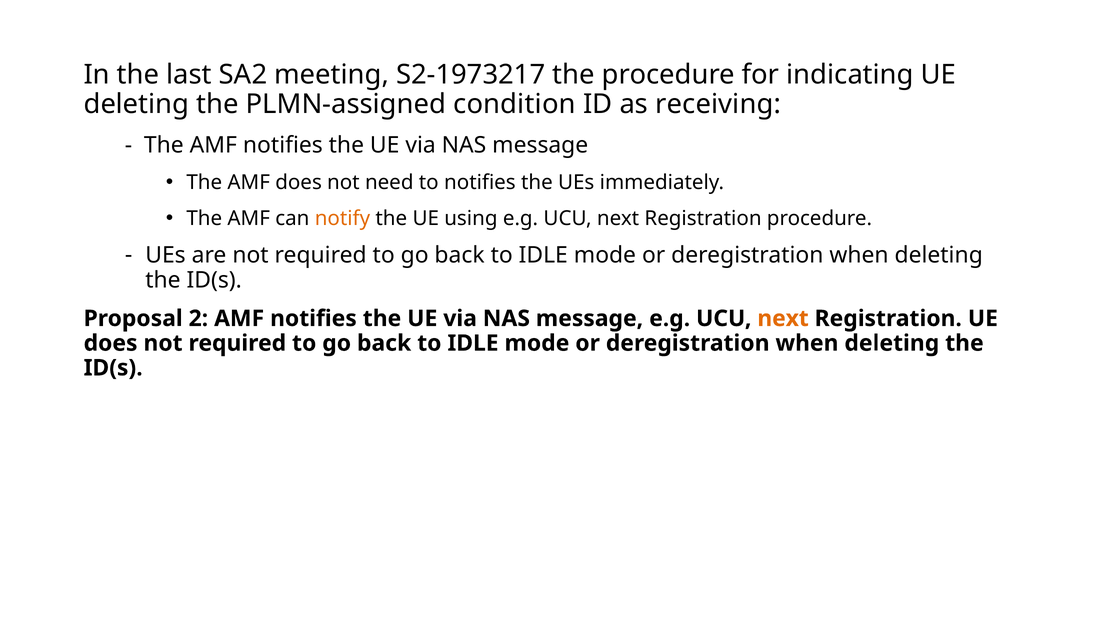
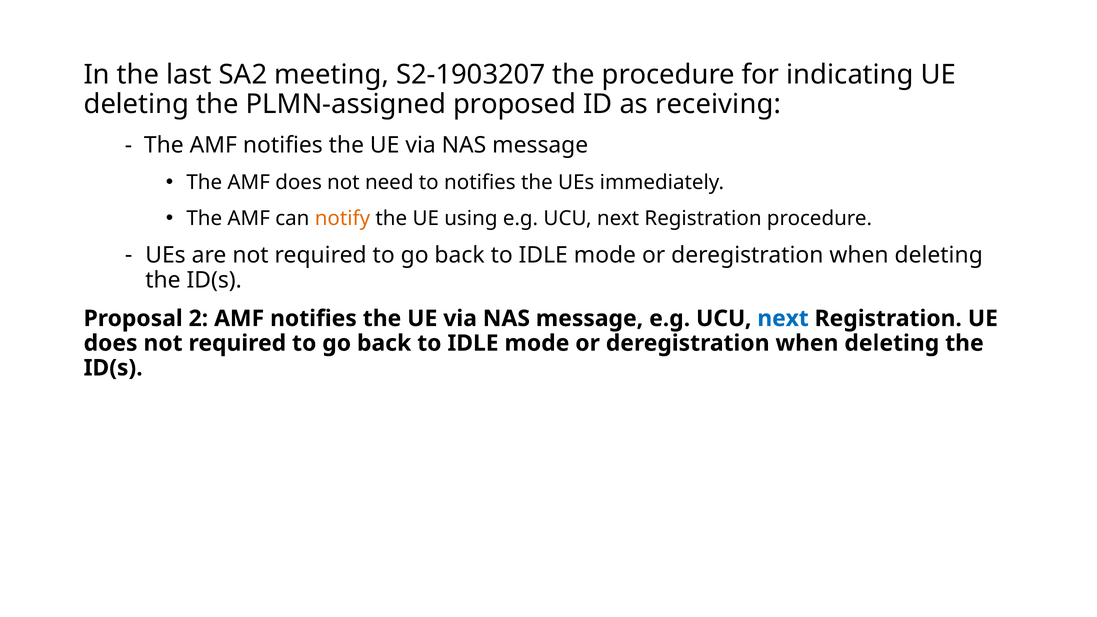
S2-1973217: S2-1973217 -> S2-1903207
condition: condition -> proposed
next at (783, 319) colour: orange -> blue
